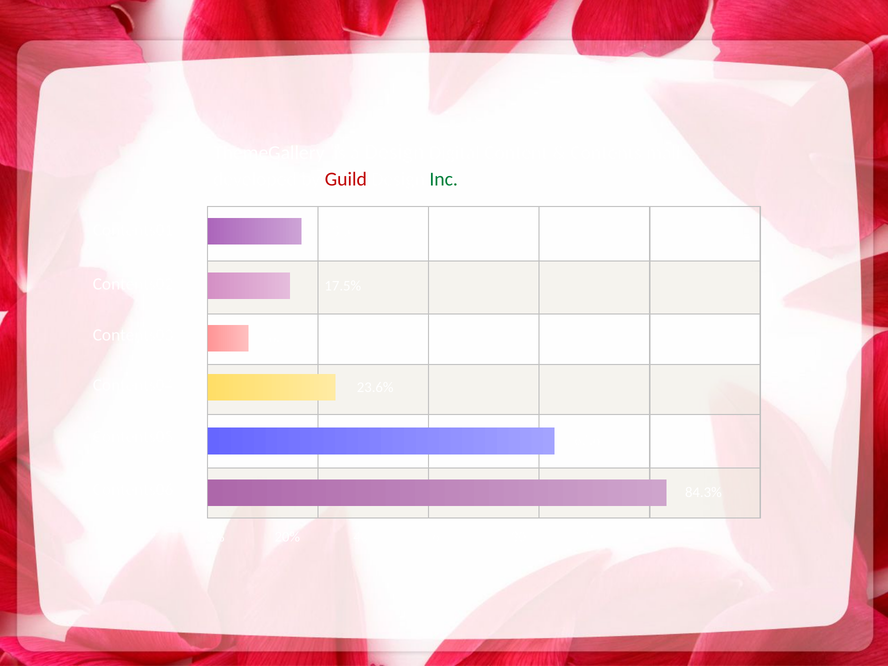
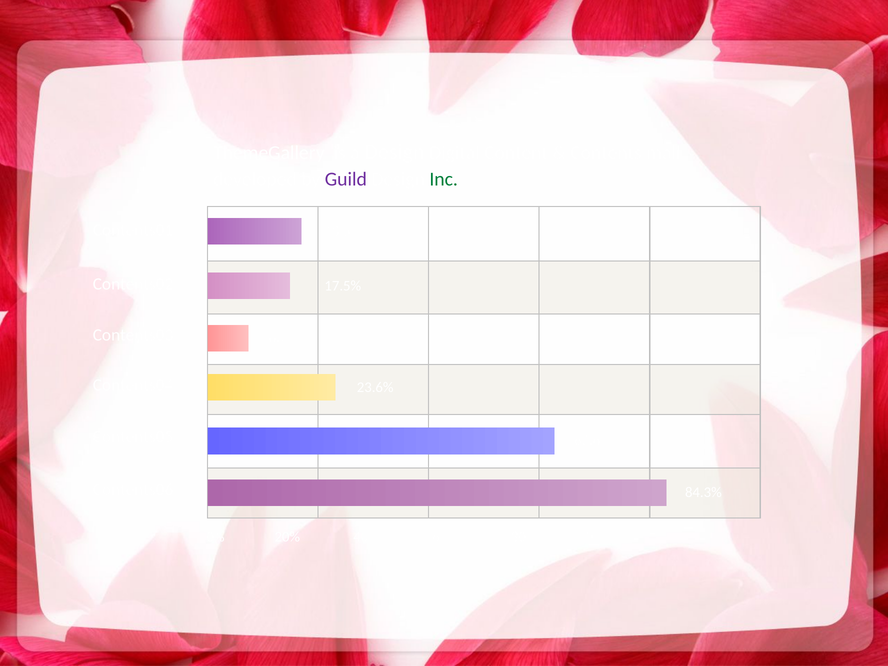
Guild colour: red -> purple
